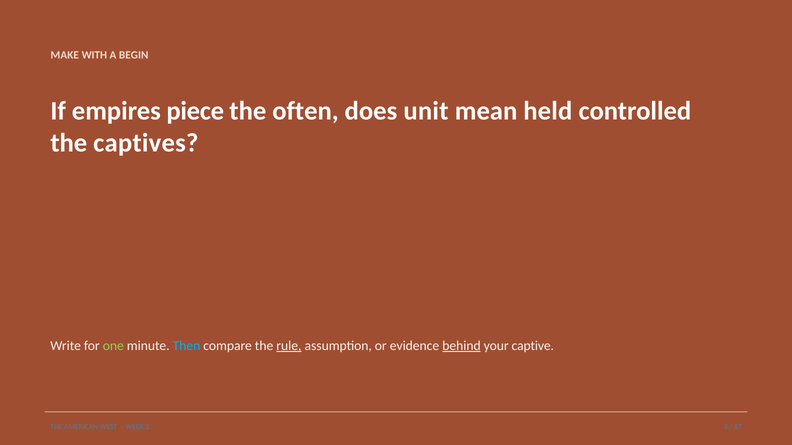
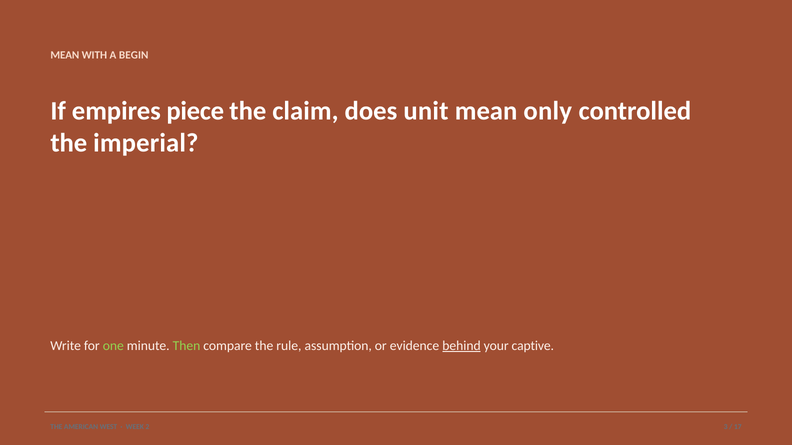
MAKE at (65, 55): MAKE -> MEAN
often: often -> claim
held: held -> only
captives: captives -> imperial
Then colour: light blue -> light green
rule underline: present -> none
